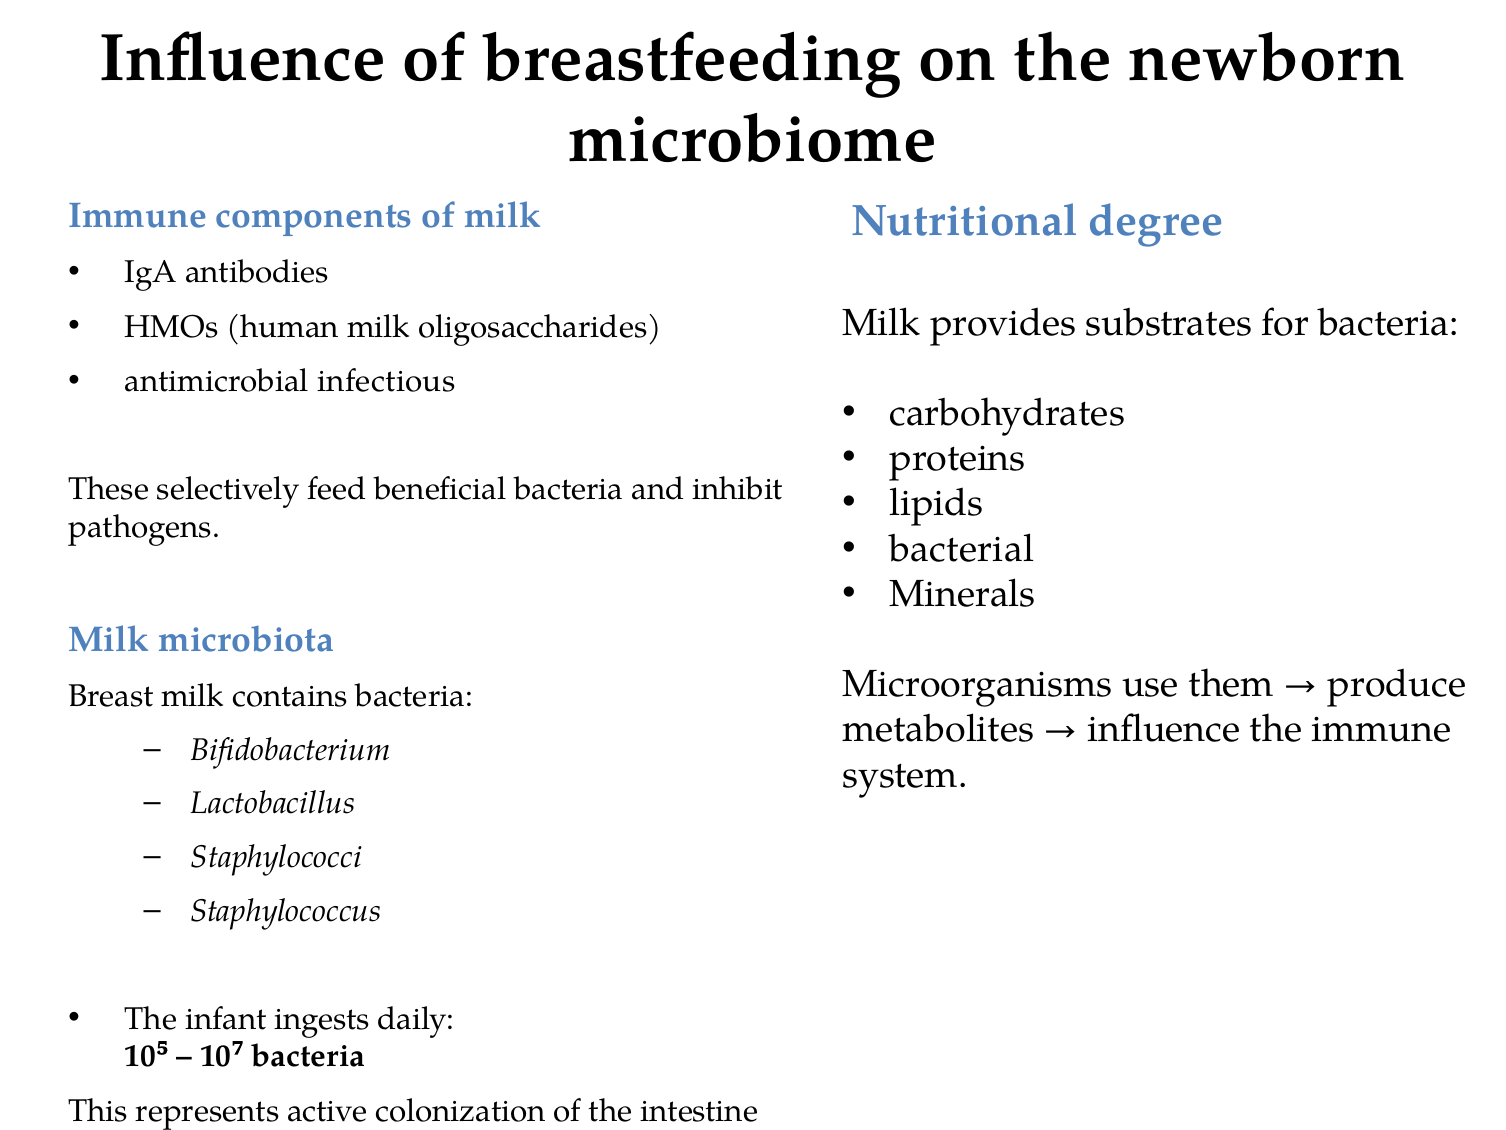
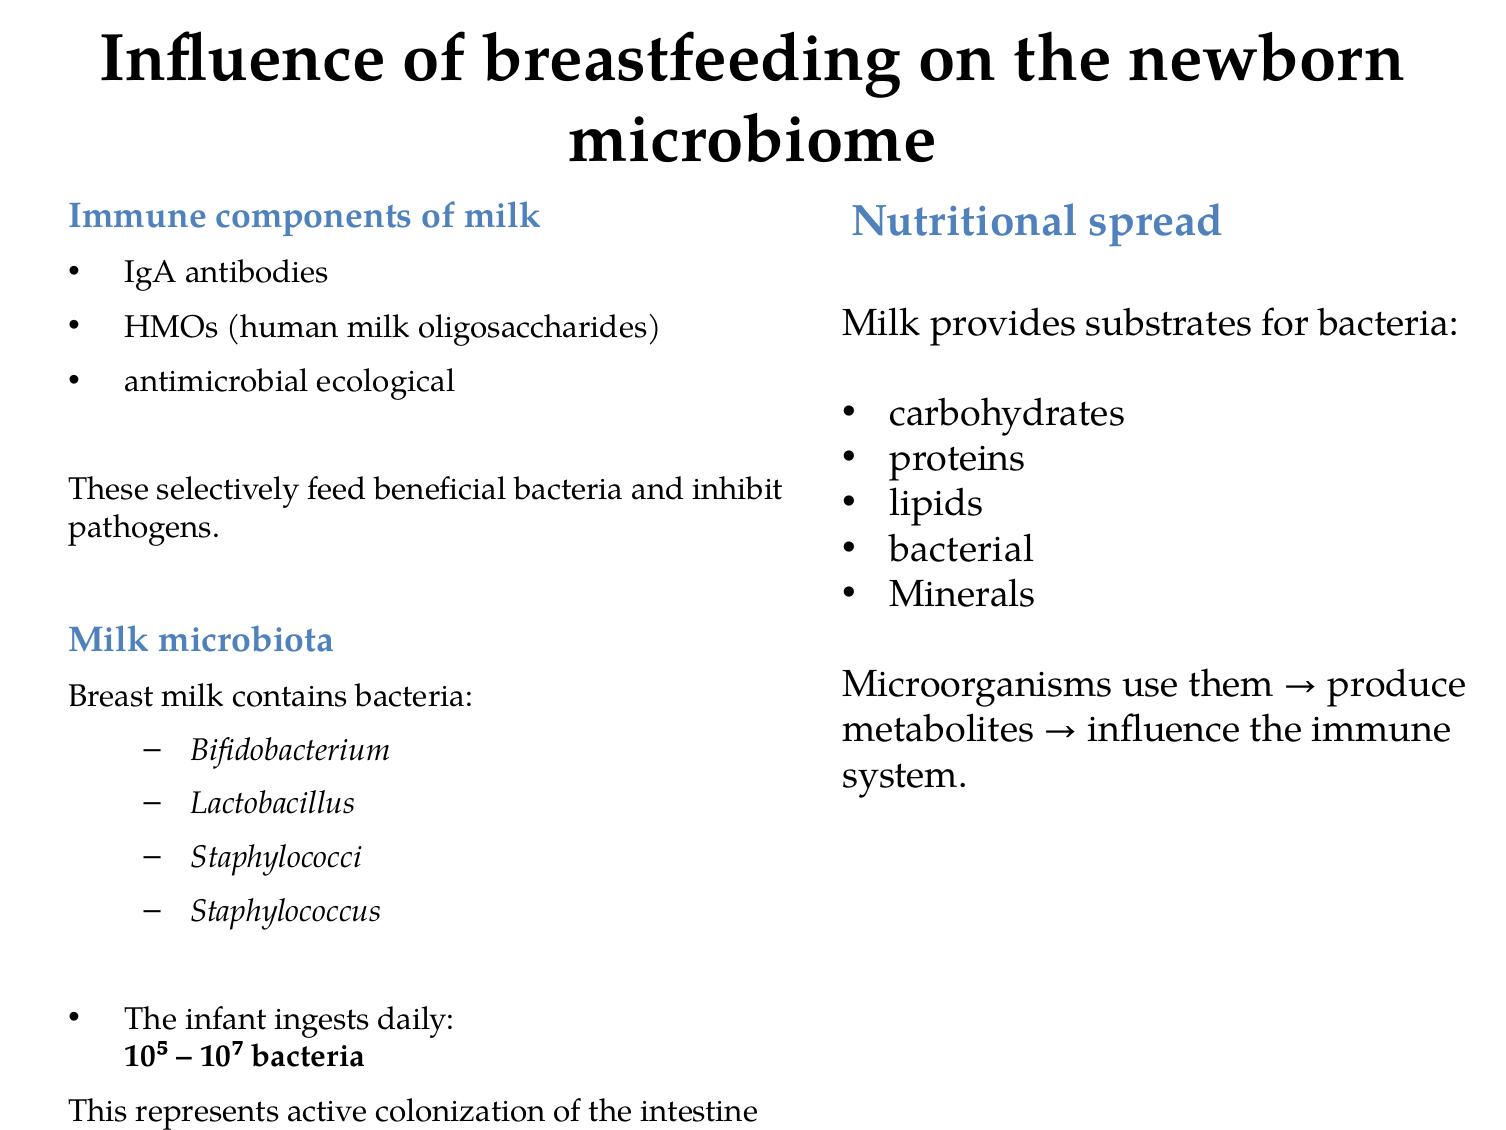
degree: degree -> spread
infectious: infectious -> ecological
